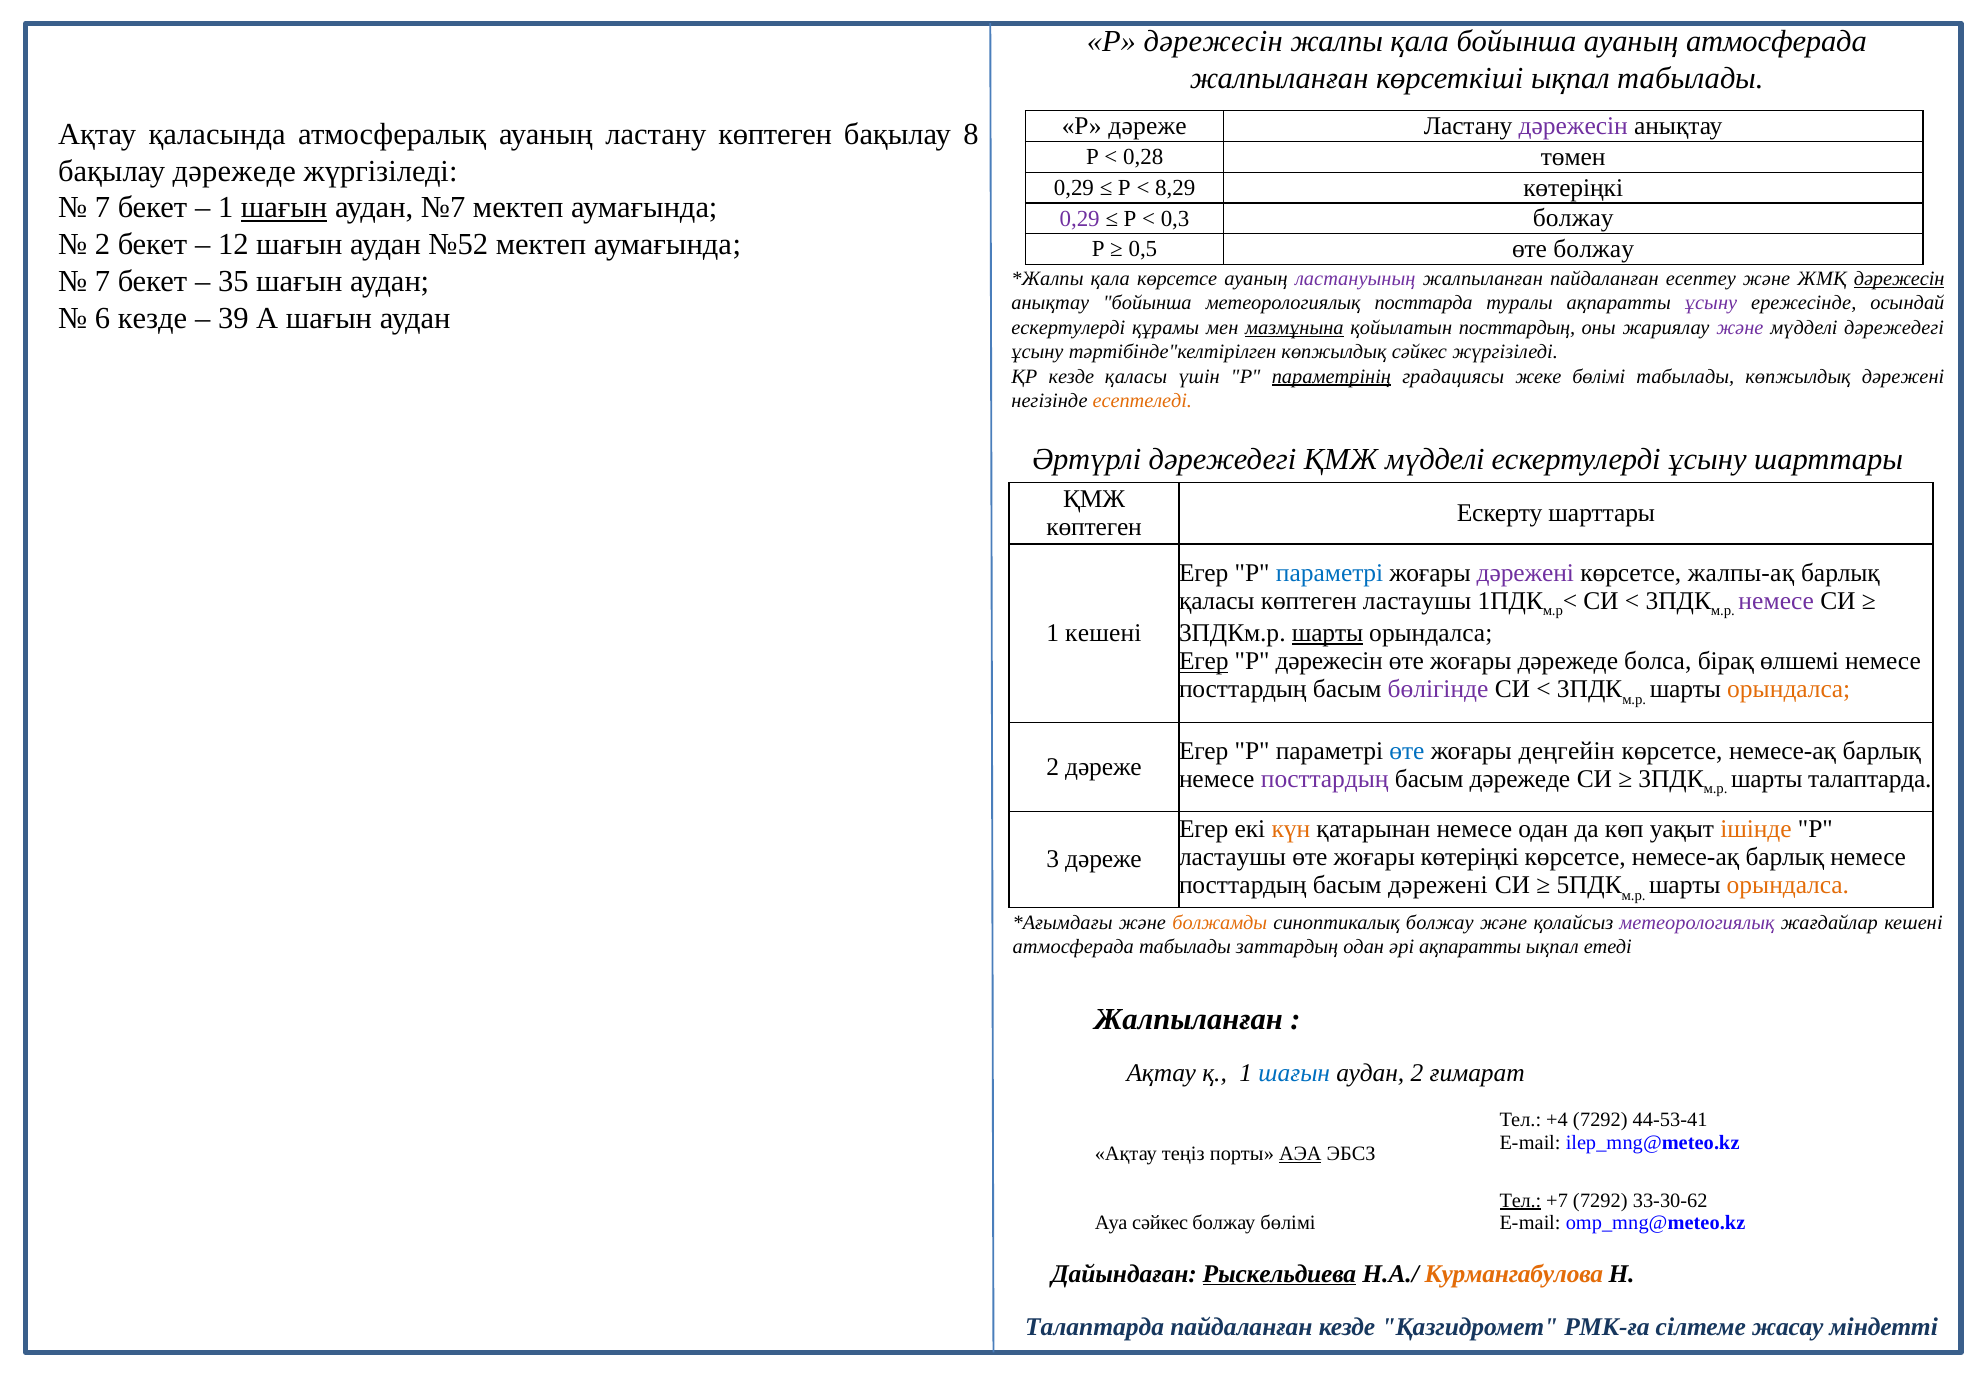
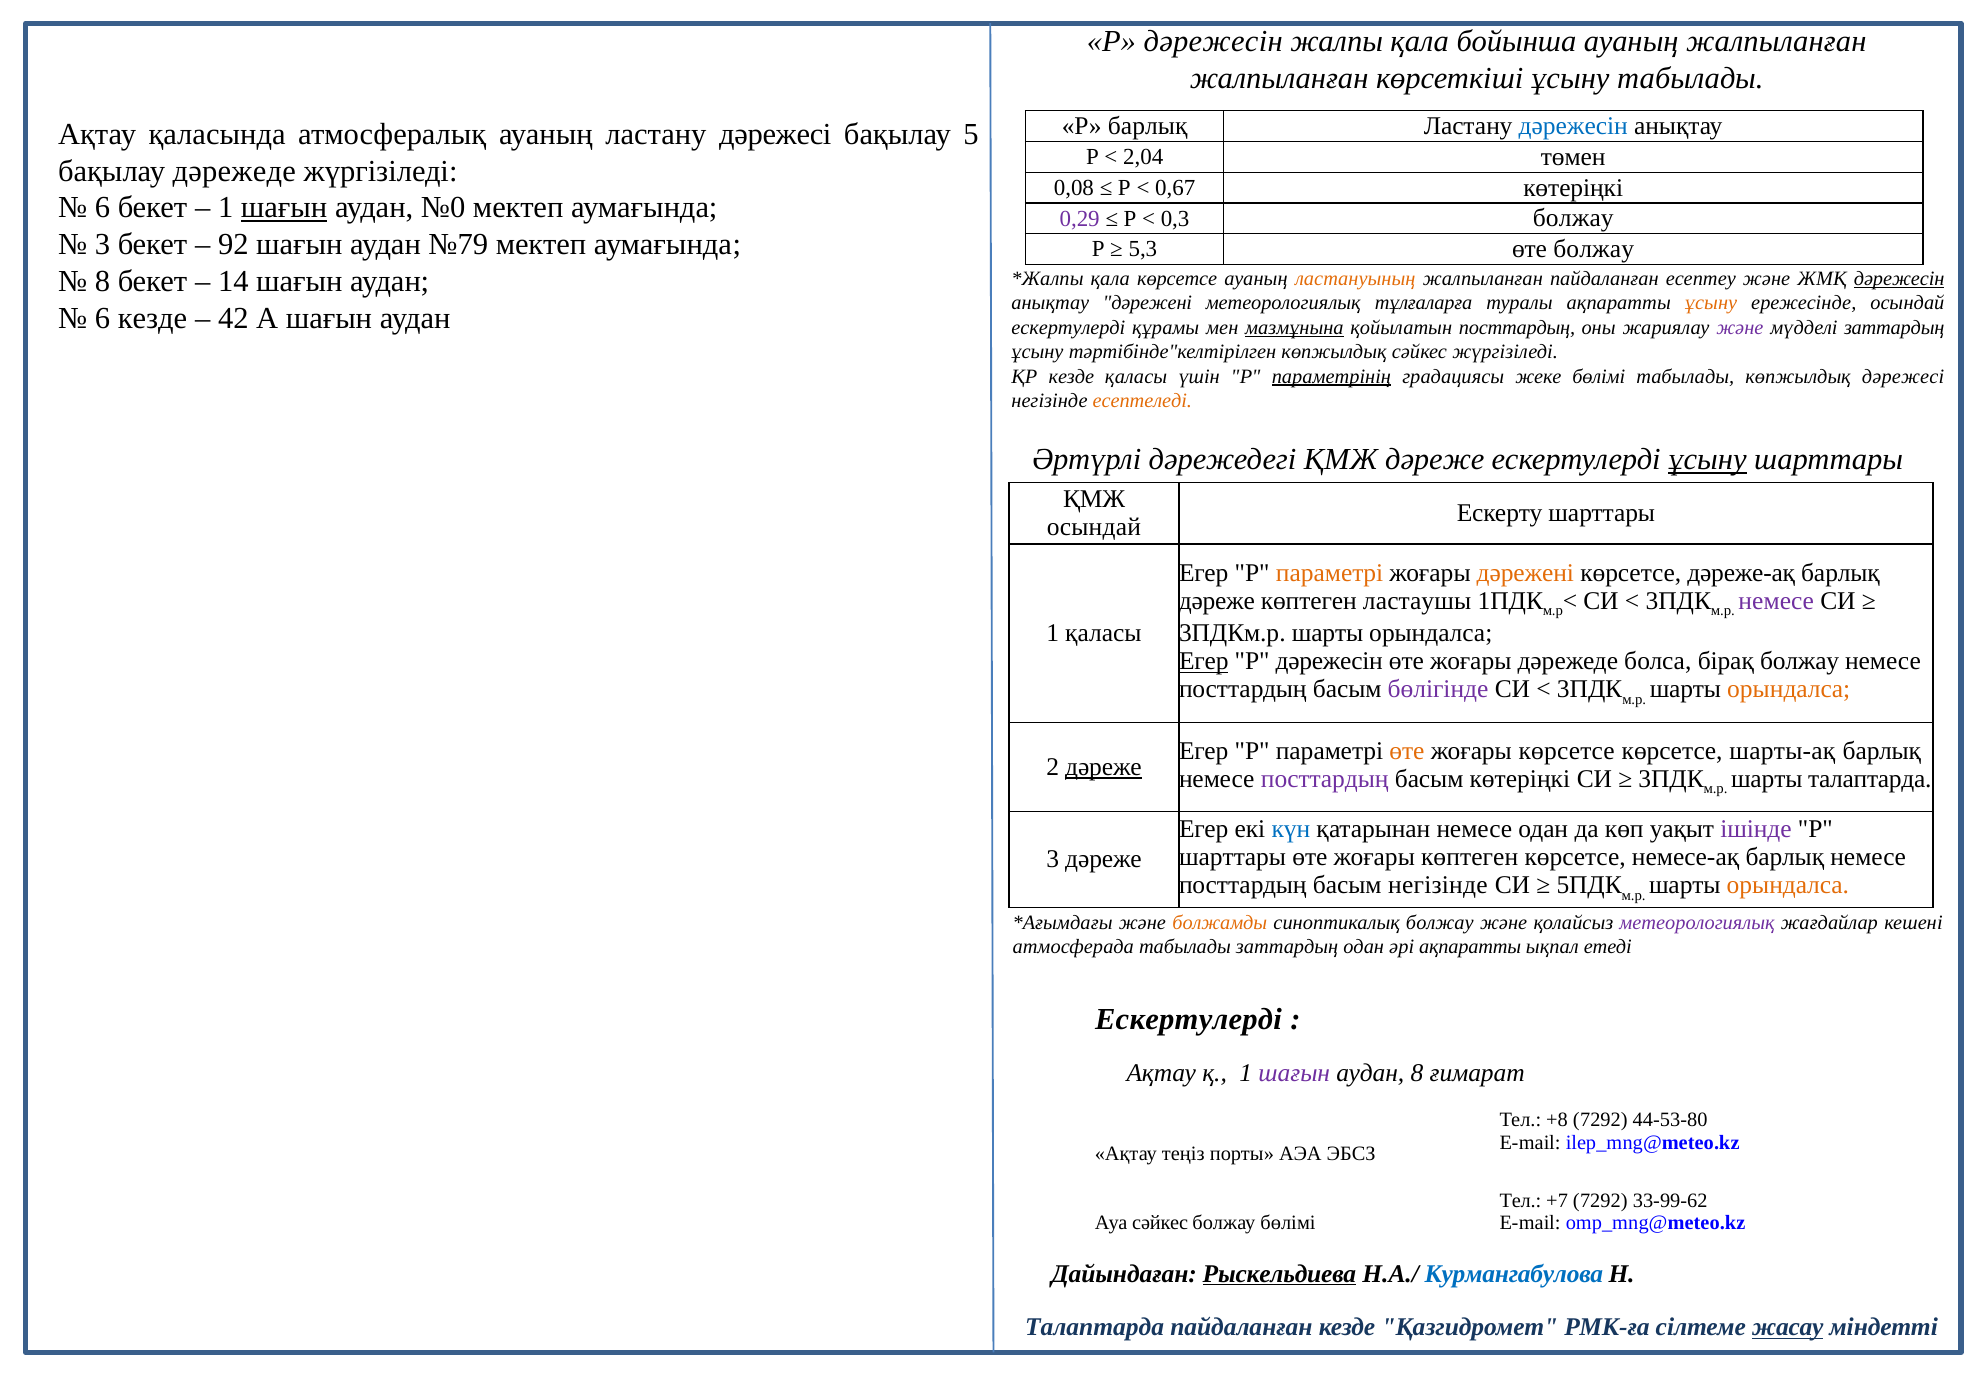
ауаның атмосферада: атмосферада -> жалпыланған
көрсеткіші ықпал: ықпал -> ұсыну
Р дәреже: дәреже -> барлық
дәрежесін at (1573, 126) colour: purple -> blue
ластану көптеген: көптеген -> дәрежесі
8: 8 -> 5
0,28: 0,28 -> 2,04
0,29 at (1074, 188): 0,29 -> 0,08
8,29: 8,29 -> 0,67
7 at (103, 208): 7 -> 6
№7: №7 -> №0
2 at (103, 245): 2 -> 3
12: 12 -> 92
№52: №52 -> №79
0,5: 0,5 -> 5,3
7 at (103, 281): 7 -> 8
35: 35 -> 14
ластануының colour: purple -> orange
анықтау бойынша: бойынша -> дәрежені
посттарда: посттарда -> тұлғаларға
ұсыну at (1711, 303) colour: purple -> orange
39: 39 -> 42
мүдделі дәрежедегі: дәрежедегі -> заттардың
көпжылдық дәрежені: дәрежені -> дәрежесі
ҚМЖ мүдделі: мүдделі -> дәреже
ұсыну at (1708, 459) underline: none -> present
көптеген at (1094, 527): көптеген -> осындай
параметрі at (1330, 573) colour: blue -> orange
дәрежені at (1525, 573) colour: purple -> orange
жалпы-ақ: жалпы-ақ -> дәреже-ақ
қаласы at (1217, 601): қаласы -> дәреже
1 кешені: кешені -> қаласы
шарты at (1328, 633) underline: present -> none
бірақ өлшемі: өлшемі -> болжау
өте at (1407, 751) colour: blue -> orange
жоғары деңгейін: деңгейін -> көрсетсе
немесе-ақ at (1783, 751): немесе-ақ -> шарты-ақ
дәреже at (1104, 767) underline: none -> present
басым дәрежеде: дәрежеде -> көтеріңкі
күн colour: orange -> blue
ішінде colour: orange -> purple
ластаушы at (1233, 857): ластаушы -> шарттары
жоғары көтеріңкі: көтеріңкі -> көптеген
басым дәрежені: дәрежені -> негізінде
Жалпыланған at (1189, 1019): Жалпыланған -> Ескертулерді
шағын at (1294, 1073) colour: blue -> purple
аудан 2: 2 -> 8
+4: +4 -> +8
44-53-41: 44-53-41 -> 44-53-80
АЭА underline: present -> none
Тел at (1520, 1200) underline: present -> none
33-30-62: 33-30-62 -> 33-99-62
Курмангабулова colour: orange -> blue
жасау underline: none -> present
